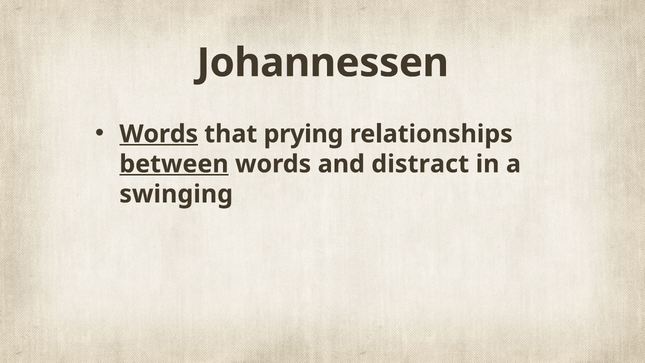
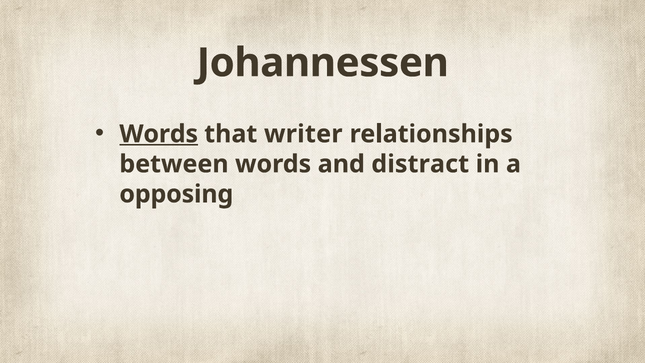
prying: prying -> writer
between underline: present -> none
swinging: swinging -> opposing
